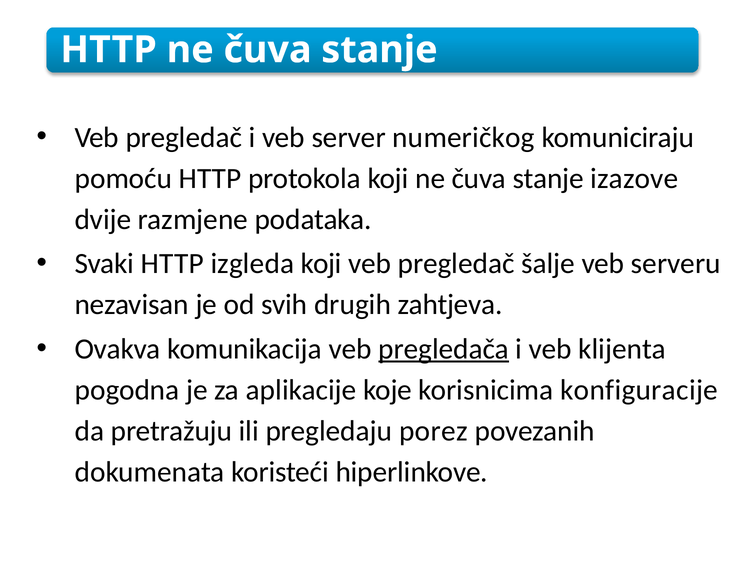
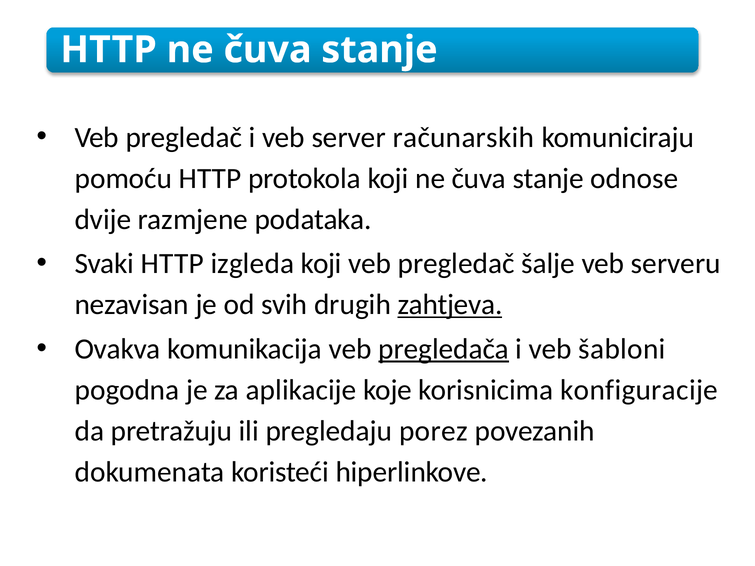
numeričkog: numeričkog -> računarskih
izazove: izazove -> odnose
zahtjeva underline: none -> present
klijenta: klijenta -> šabloni
